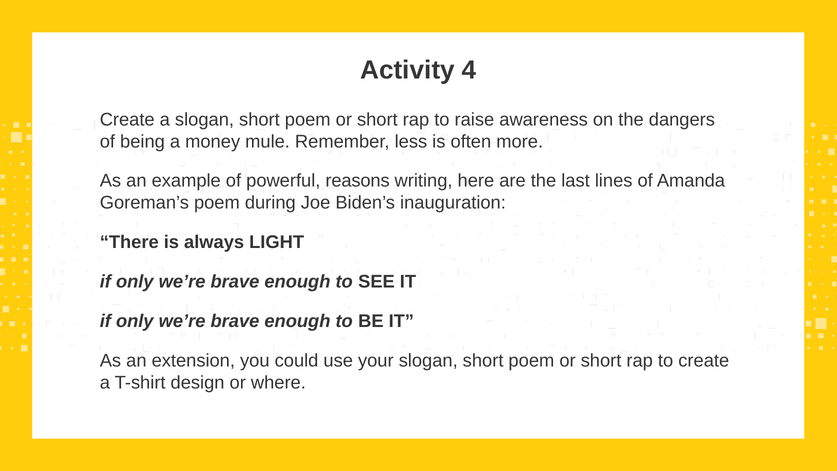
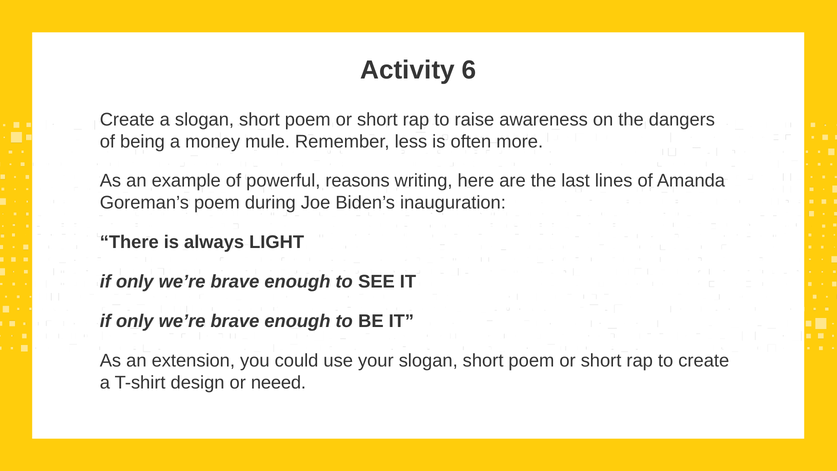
4: 4 -> 6
where: where -> neeed
